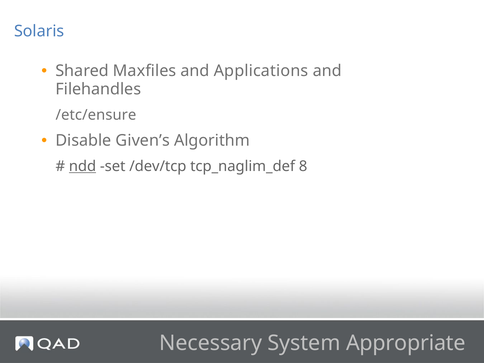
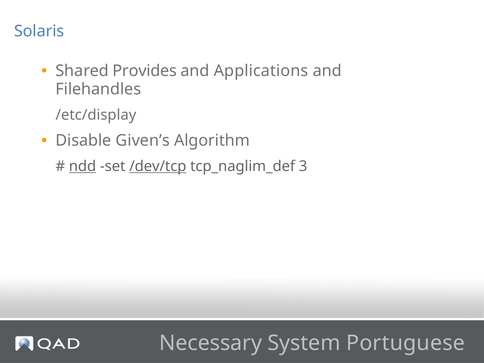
Maxfiles: Maxfiles -> Provides
/etc/ensure: /etc/ensure -> /etc/display
/dev/tcp underline: none -> present
8: 8 -> 3
Appropriate: Appropriate -> Portuguese
